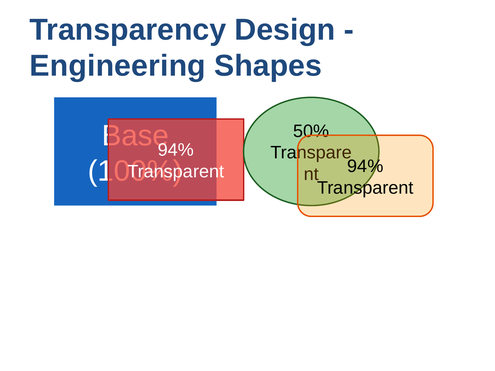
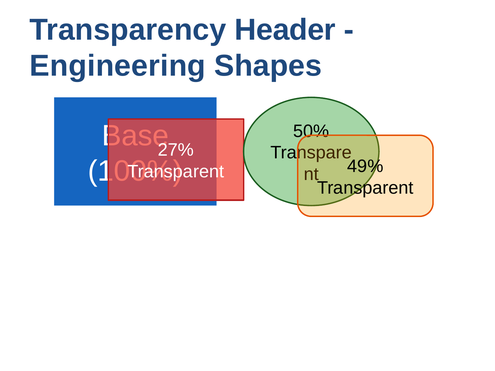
Design: Design -> Header
94% at (176, 150): 94% -> 27%
94% at (365, 166): 94% -> 49%
